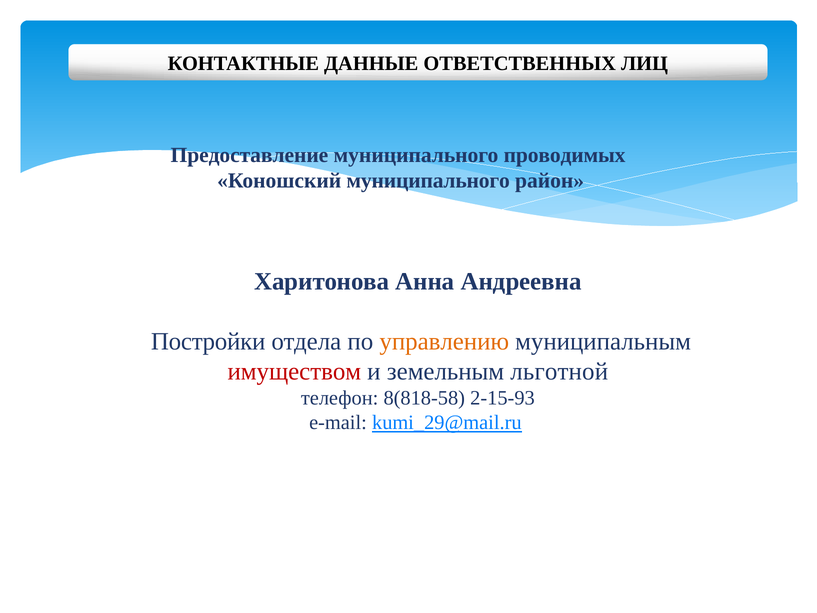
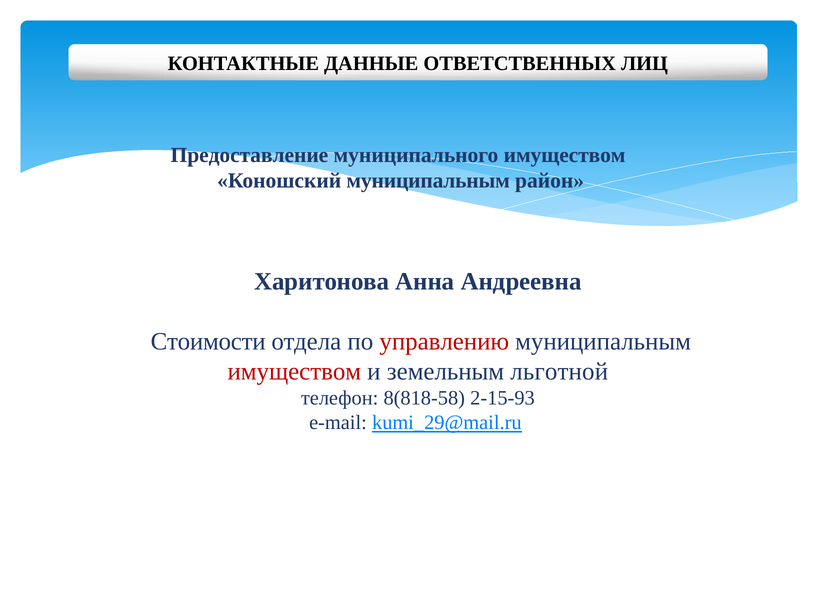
муниципального проводимых: проводимых -> имуществом
Коношский муниципального: муниципального -> муниципальным
Постройки: Постройки -> Стоимости
управлению colour: orange -> red
